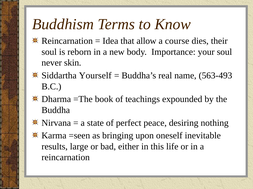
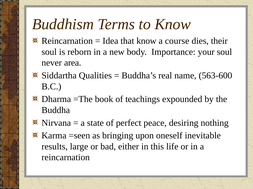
that allow: allow -> know
skin: skin -> area
Yourself: Yourself -> Qualities
563-493: 563-493 -> 563-600
